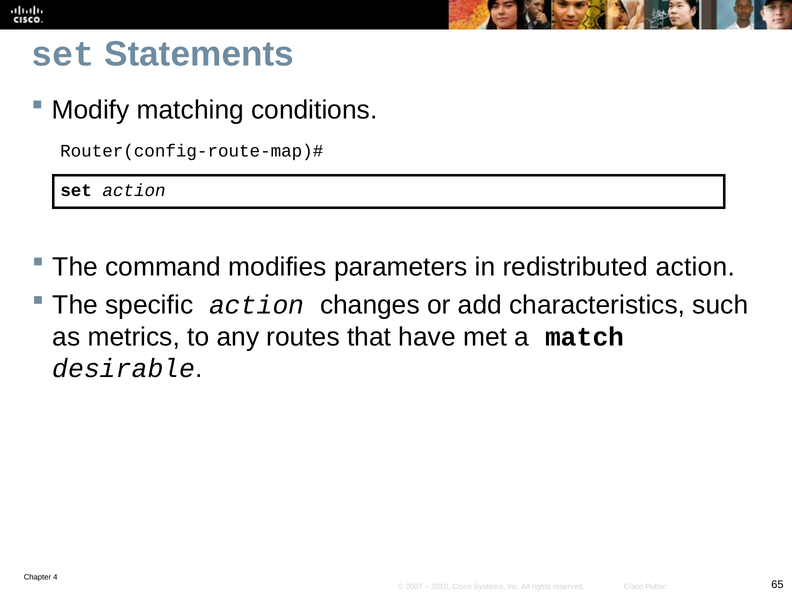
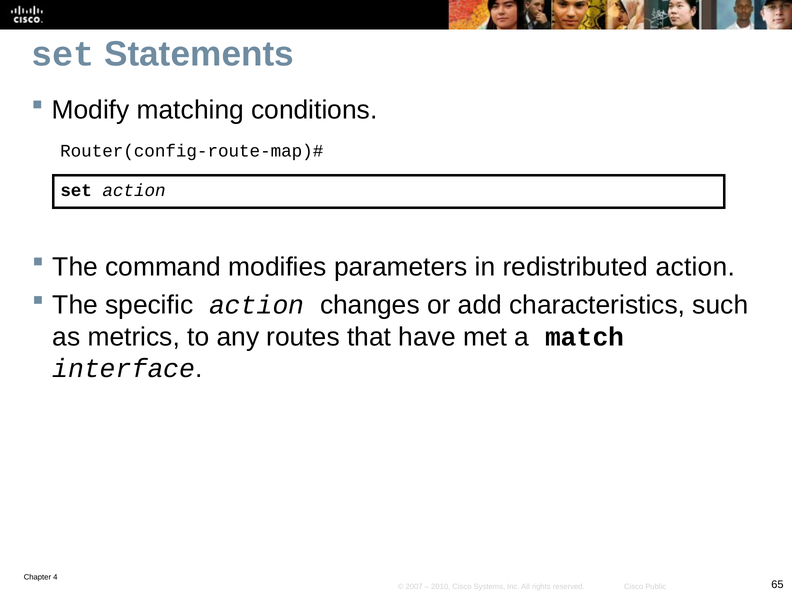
desirable: desirable -> interface
